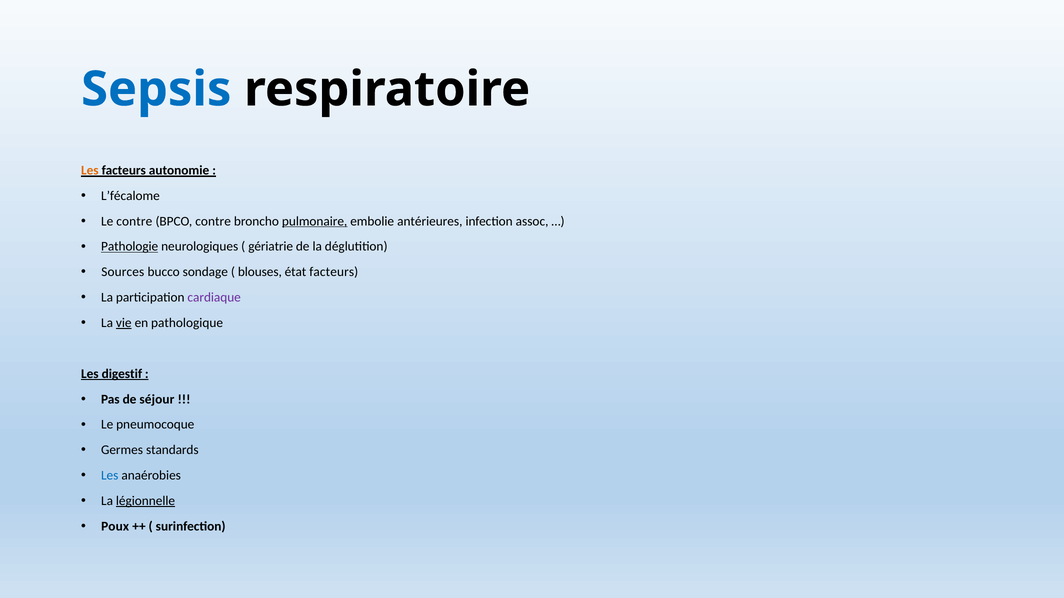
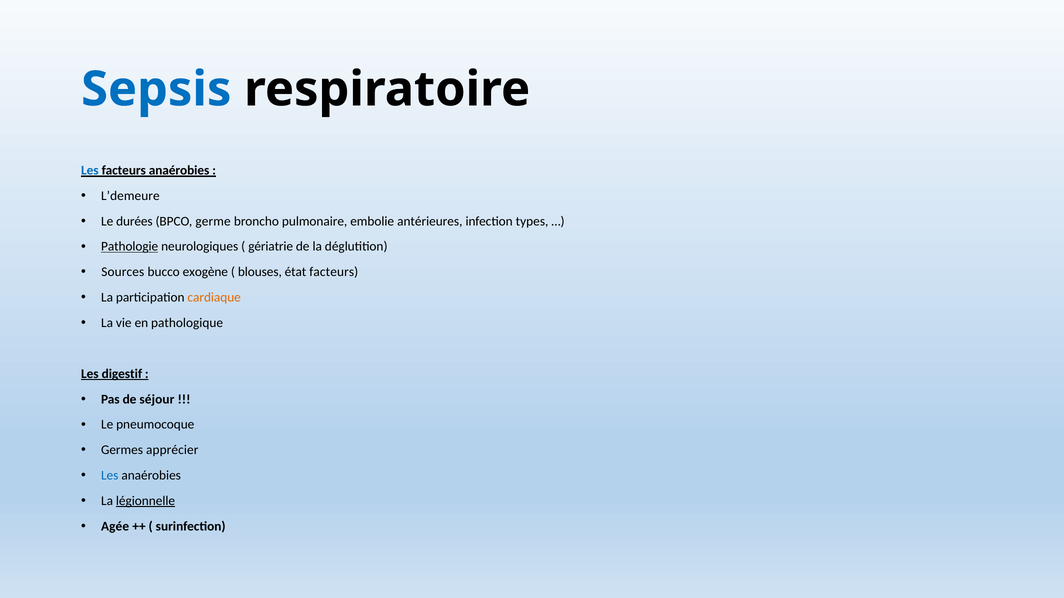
Les at (90, 170) colour: orange -> blue
facteurs autonomie: autonomie -> anaérobies
L’fécalome: L’fécalome -> L’demeure
Le contre: contre -> durées
BPCO contre: contre -> germe
pulmonaire underline: present -> none
assoc: assoc -> types
sondage: sondage -> exogène
cardiaque colour: purple -> orange
vie underline: present -> none
standards: standards -> apprécier
Poux: Poux -> Agée
